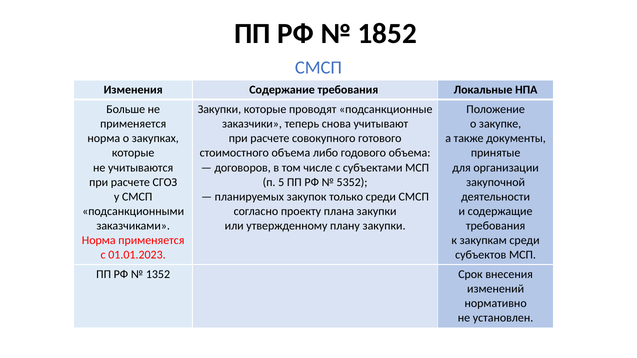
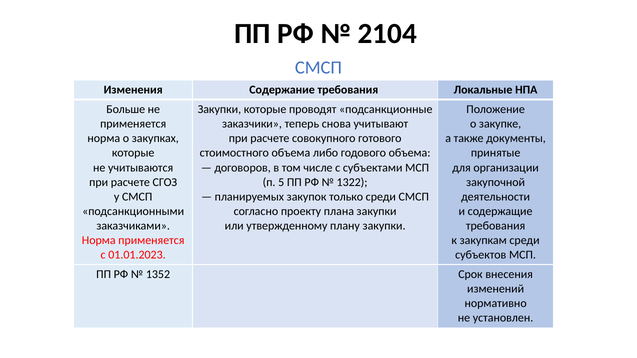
1852: 1852 -> 2104
5352: 5352 -> 1322
